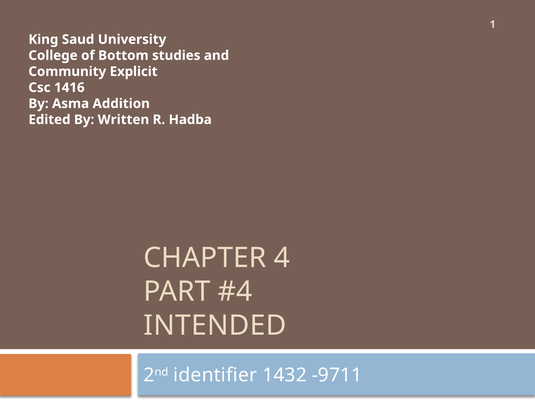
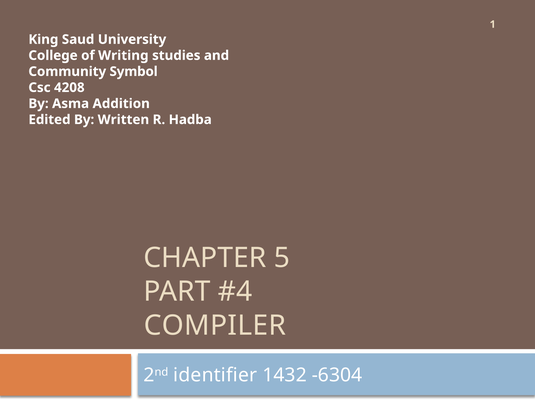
Bottom: Bottom -> Writing
Explicit: Explicit -> Symbol
1416: 1416 -> 4208
4: 4 -> 5
INTENDED: INTENDED -> COMPILER
-9711: -9711 -> -6304
